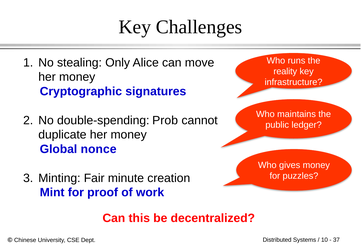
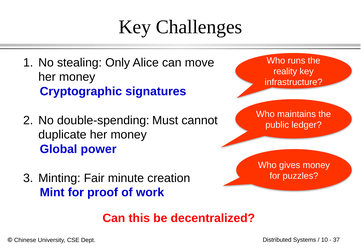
Prob: Prob -> Must
nonce: nonce -> power
